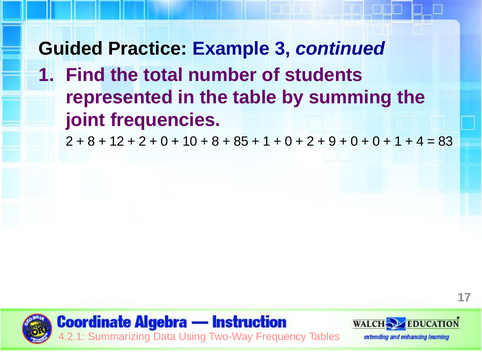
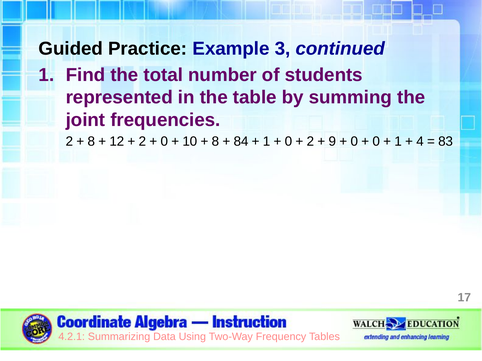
85: 85 -> 84
